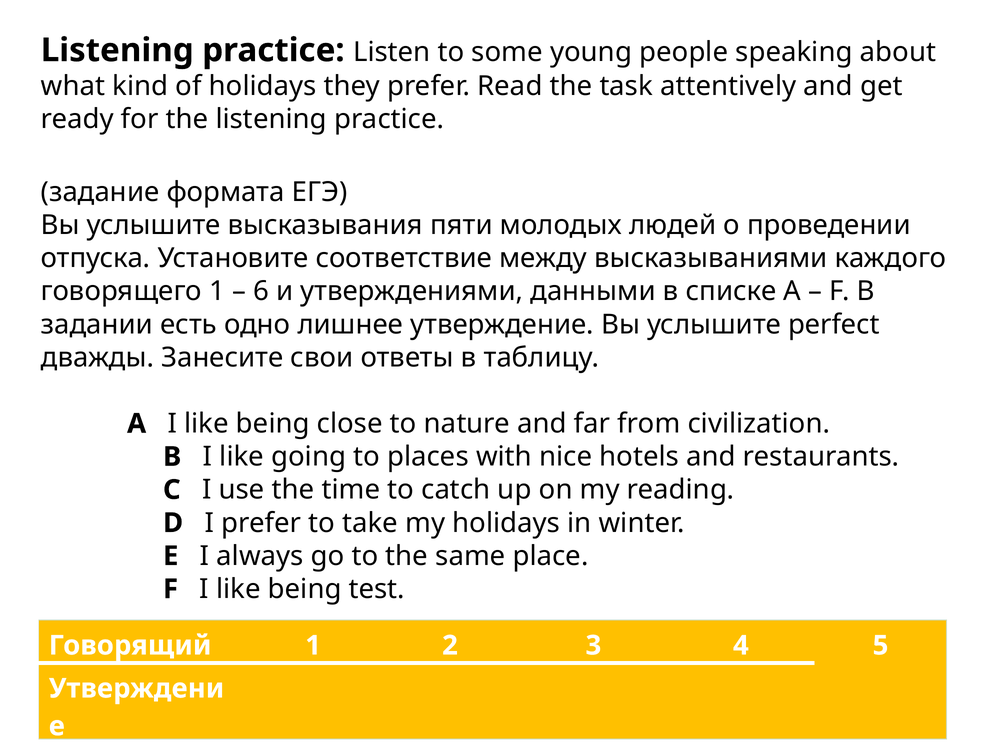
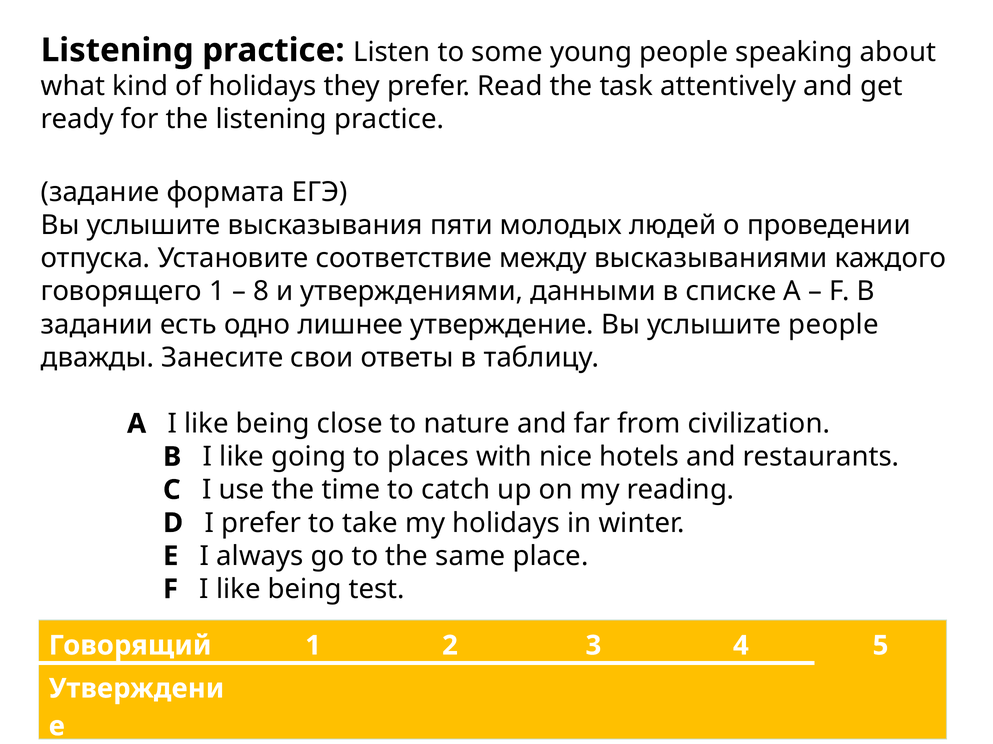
6: 6 -> 8
услышите perfect: perfect -> people
